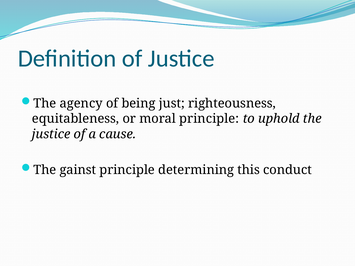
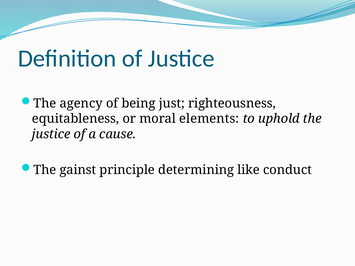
moral principle: principle -> elements
this: this -> like
